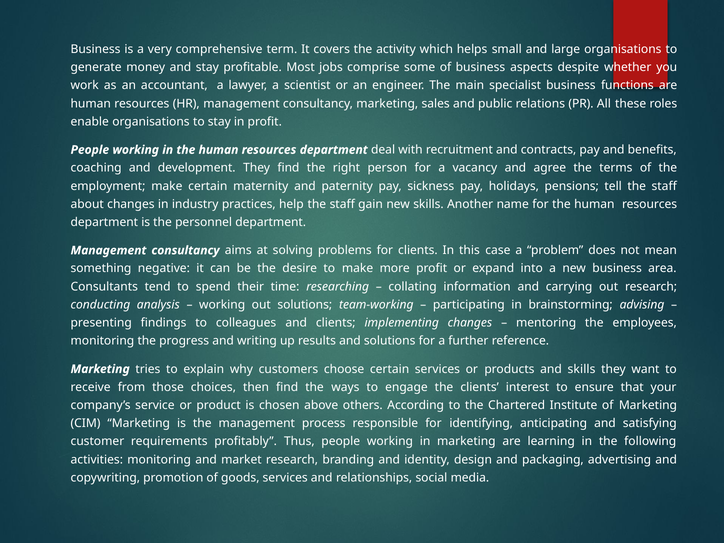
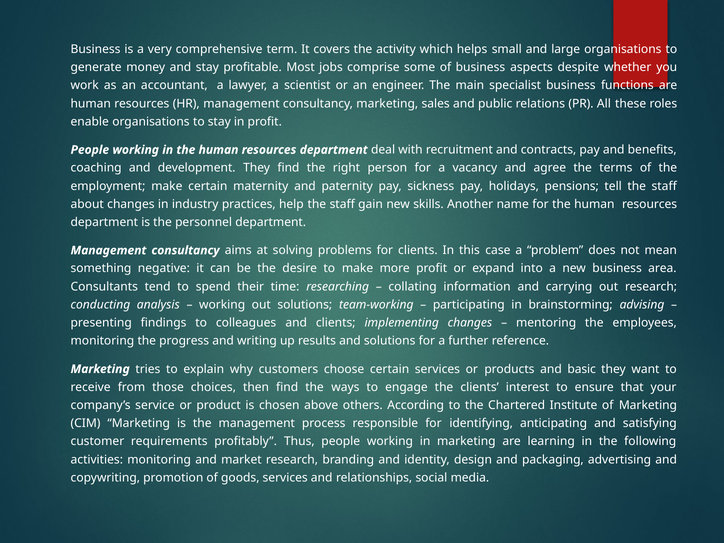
and skills: skills -> basic
